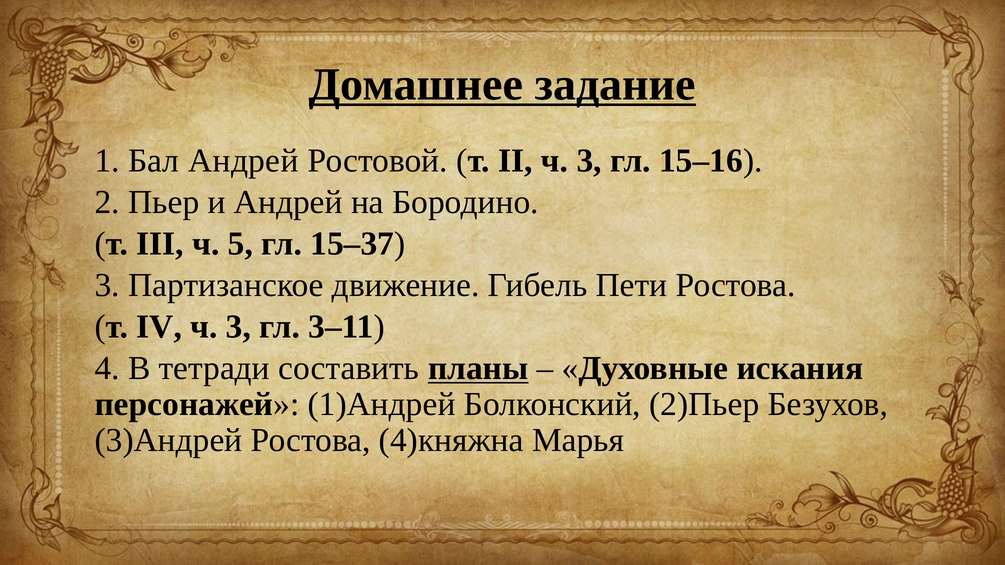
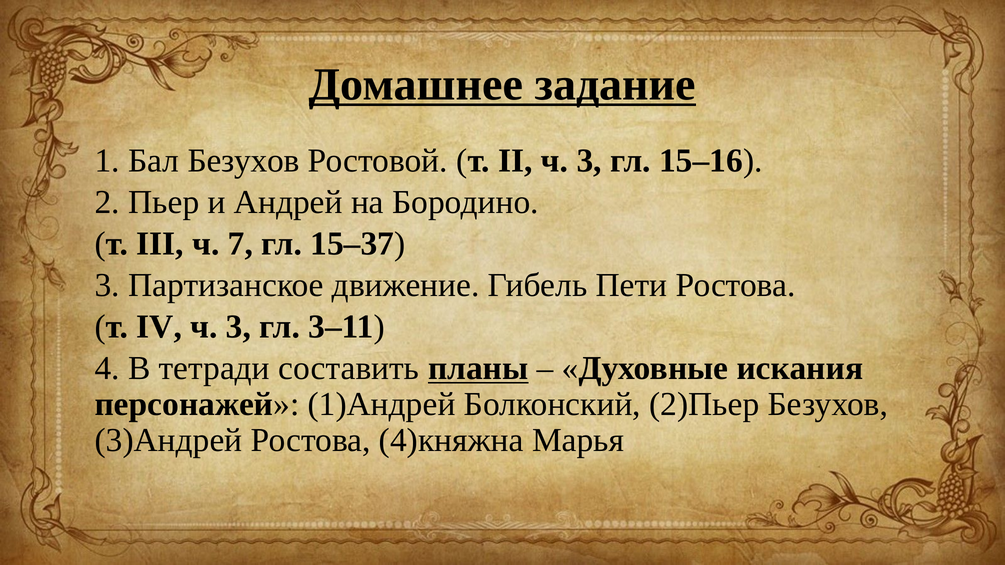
Бал Андрей: Андрей -> Безухов
5: 5 -> 7
